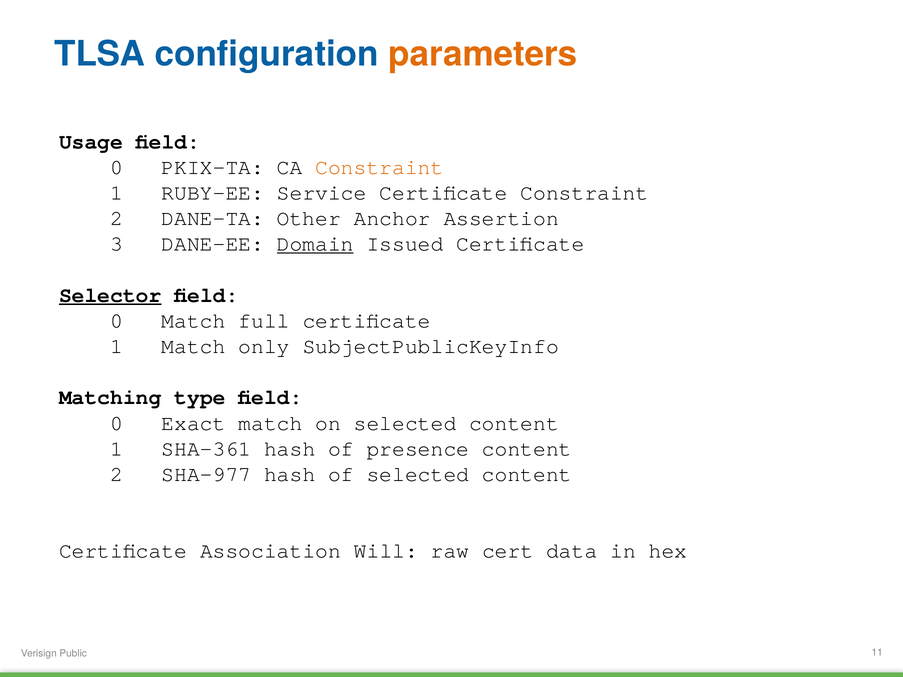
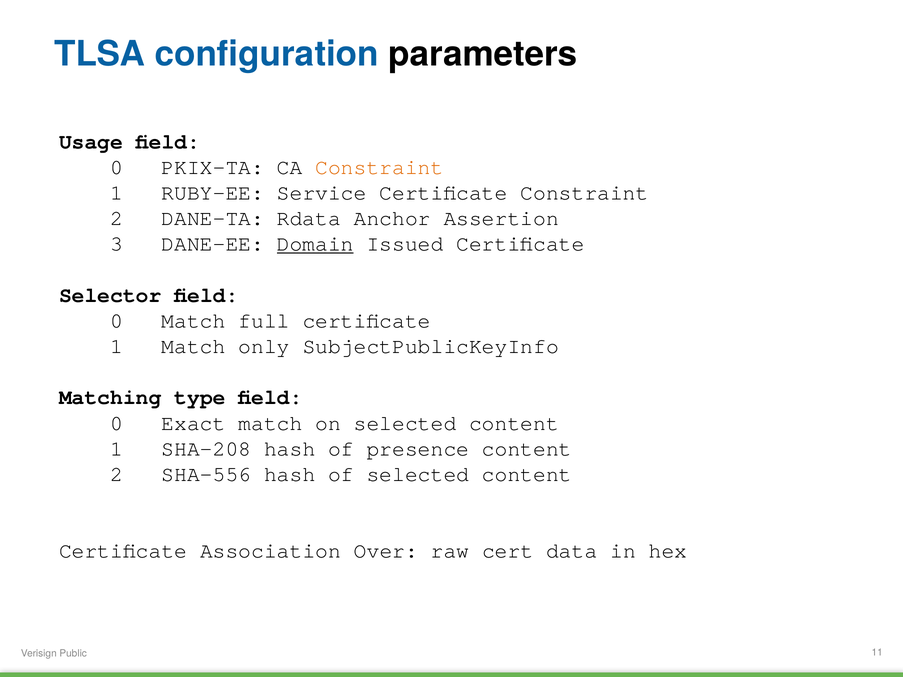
parameters colour: orange -> black
Other: Other -> Rdata
Selector underline: present -> none
SHA-361: SHA-361 -> SHA-208
SHA-977: SHA-977 -> SHA-556
Will: Will -> Over
